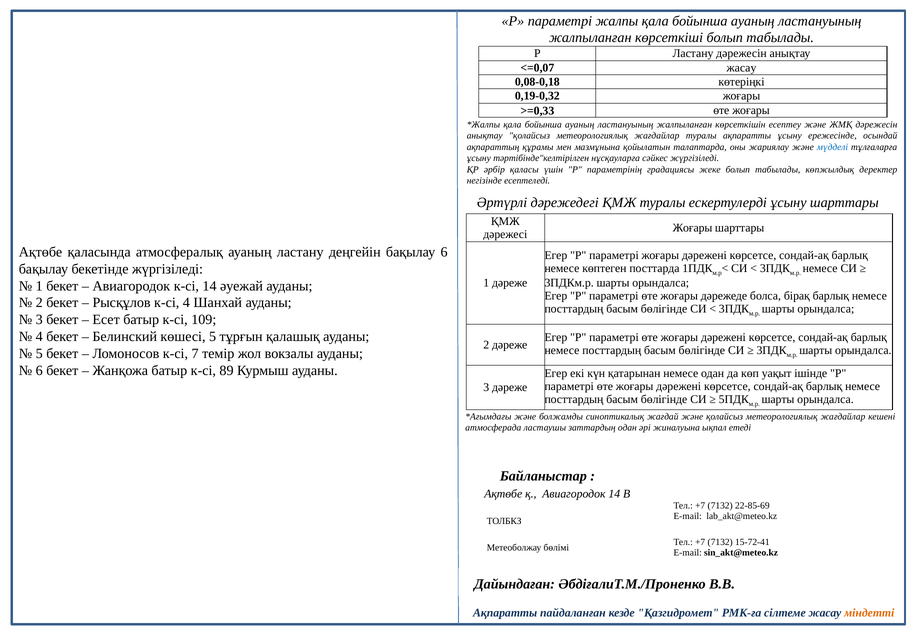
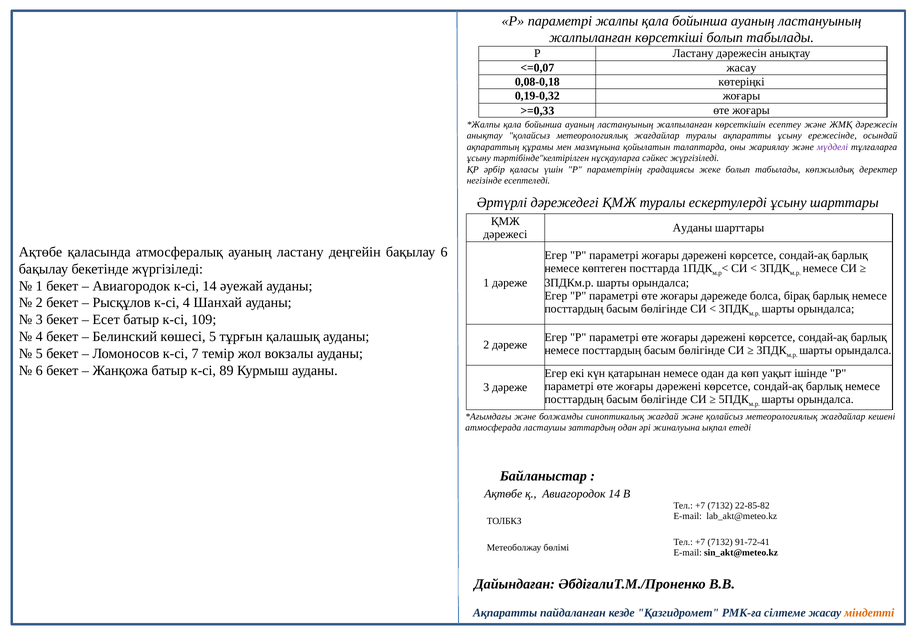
мүдделі colour: blue -> purple
Жоғары at (692, 228): Жоғары -> Ауданы
22-85-69: 22-85-69 -> 22-85-82
15-72-41: 15-72-41 -> 91-72-41
